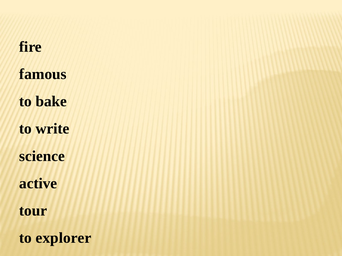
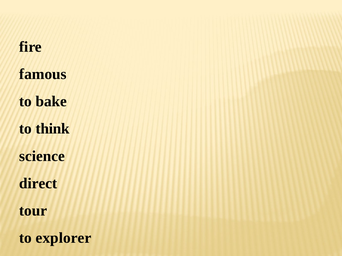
write: write -> think
active: active -> direct
